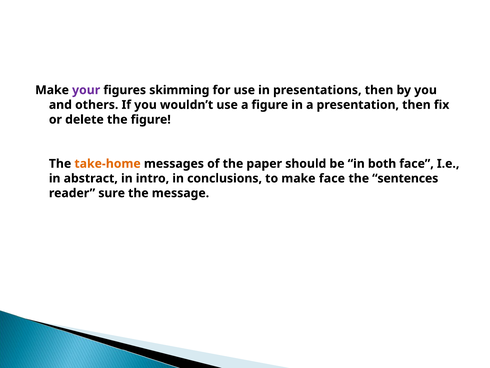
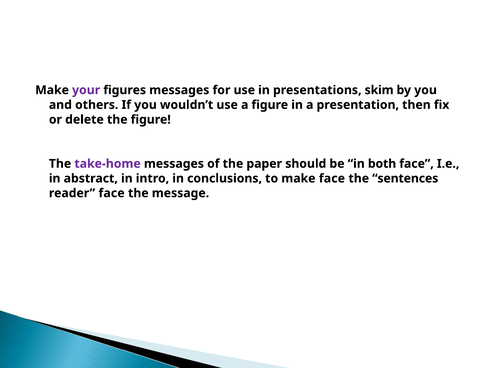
figures skimming: skimming -> messages
presentations then: then -> skim
take-home colour: orange -> purple
reader sure: sure -> face
